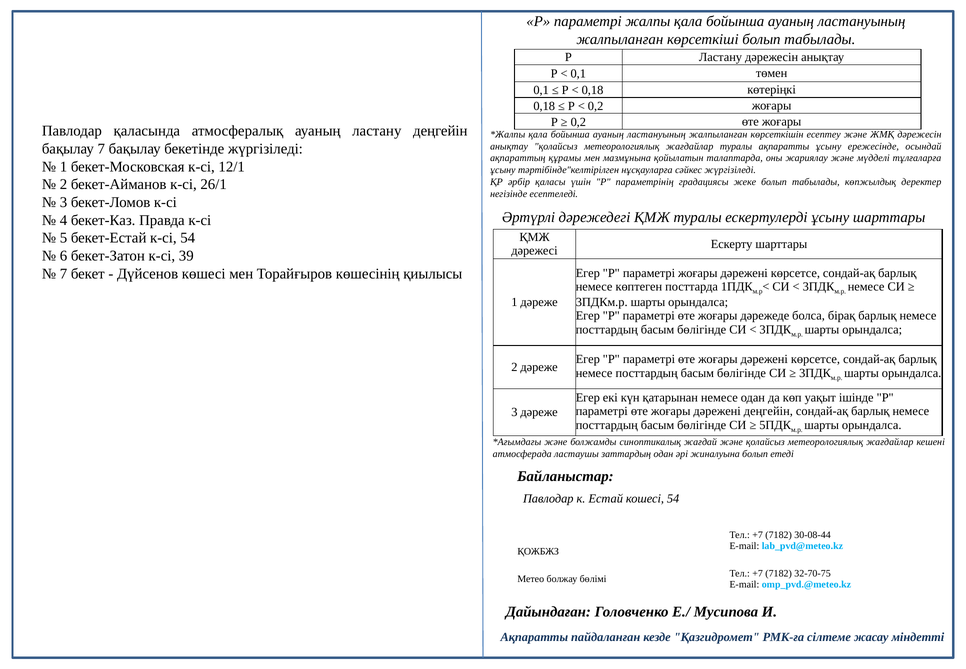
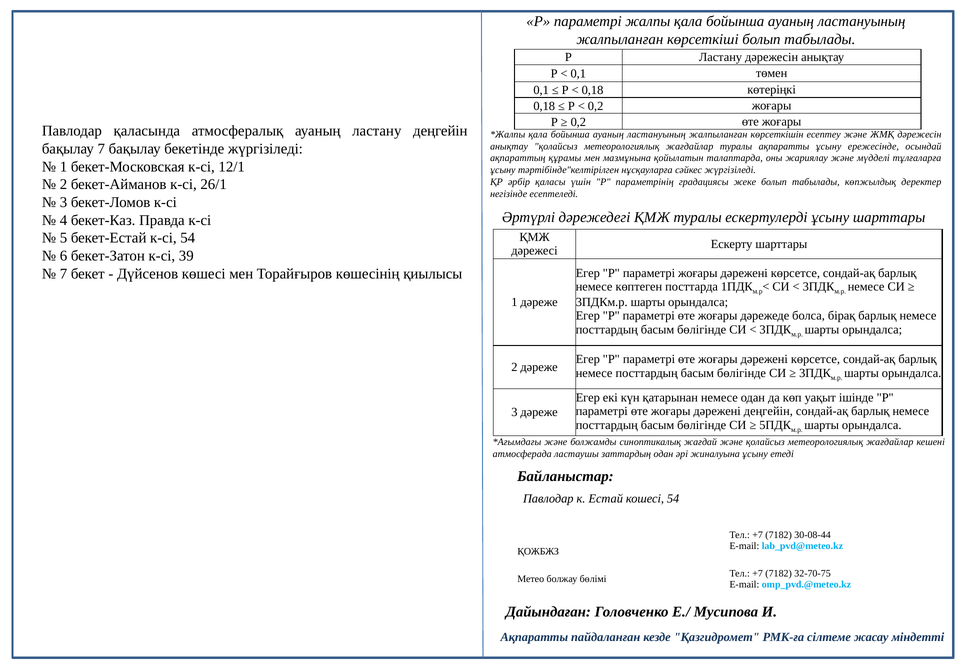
жиналуына болып: болып -> ұсыну
